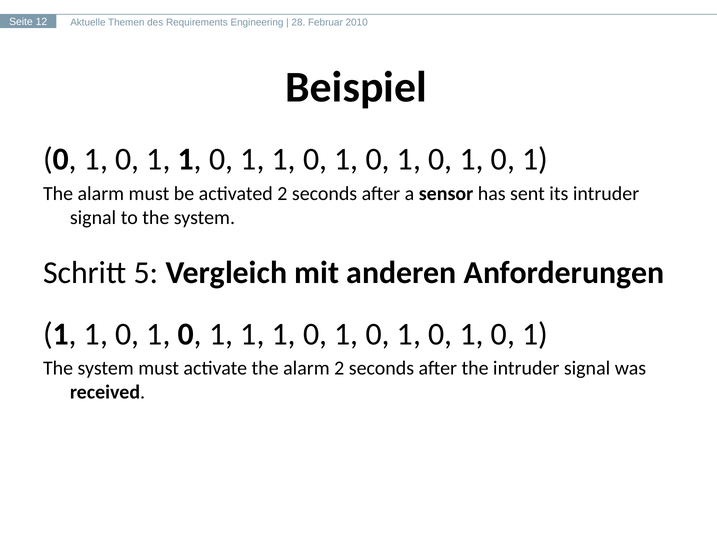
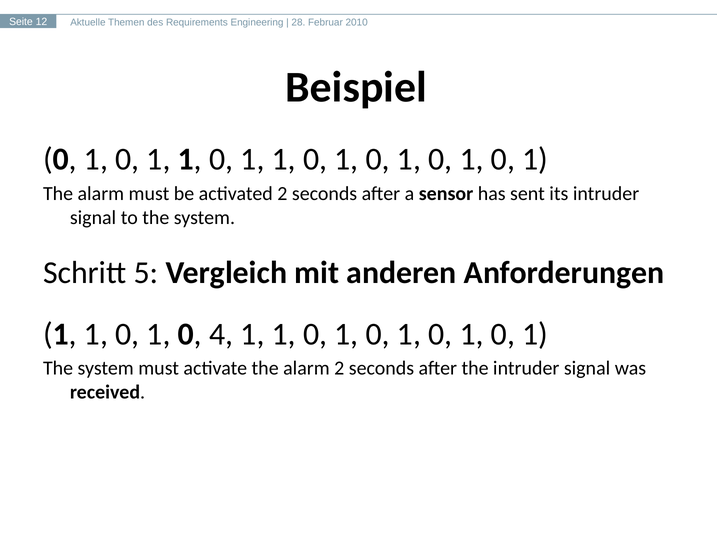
1 at (221, 334): 1 -> 4
